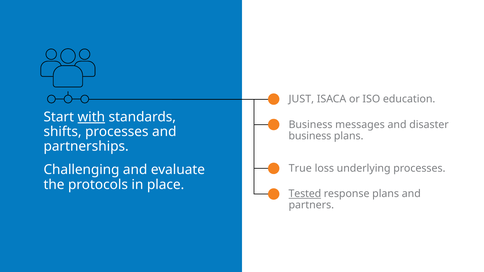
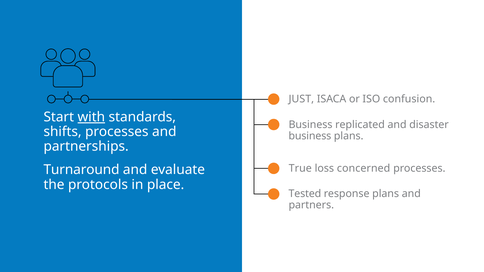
education: education -> confusion
messages: messages -> replicated
underlying: underlying -> concerned
Challenging: Challenging -> Turnaround
Tested underline: present -> none
